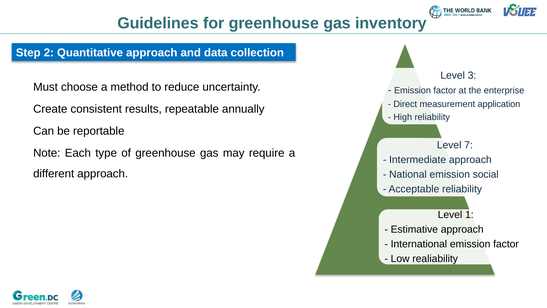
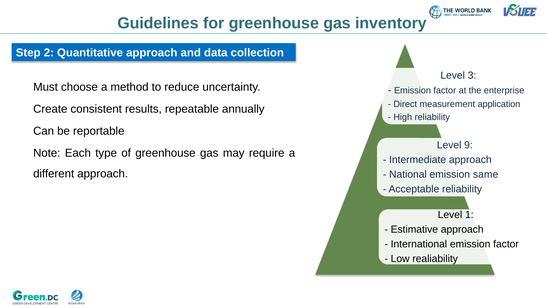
7: 7 -> 9
social: social -> same
